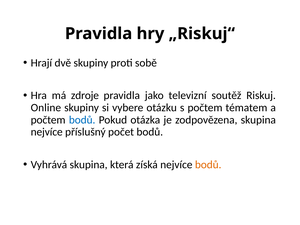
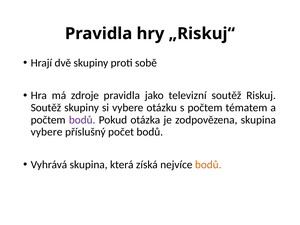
Online at (46, 108): Online -> Soutěž
bodů at (82, 120) colour: blue -> purple
nejvíce at (47, 132): nejvíce -> vybere
